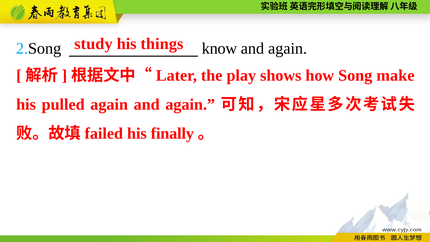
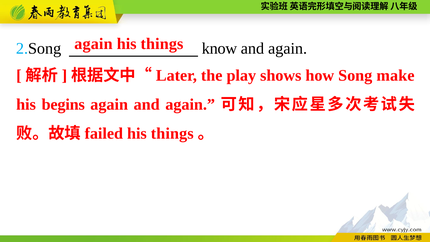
study at (93, 44): study -> again
pulled: pulled -> begins
failed his finally: finally -> things
